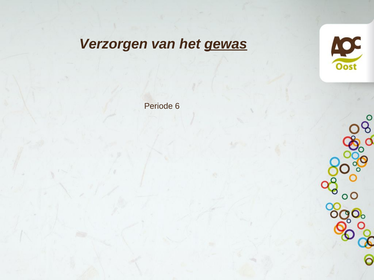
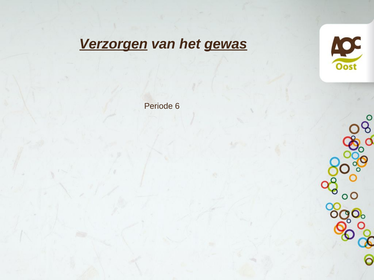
Verzorgen underline: none -> present
